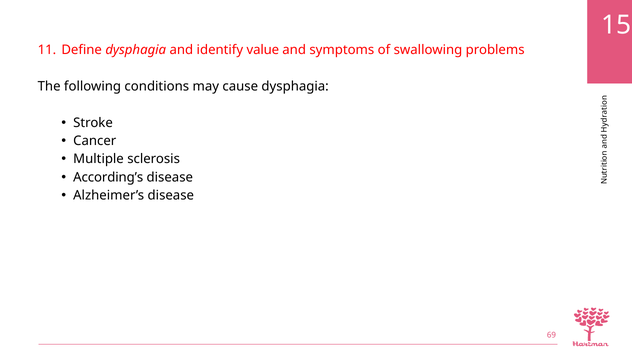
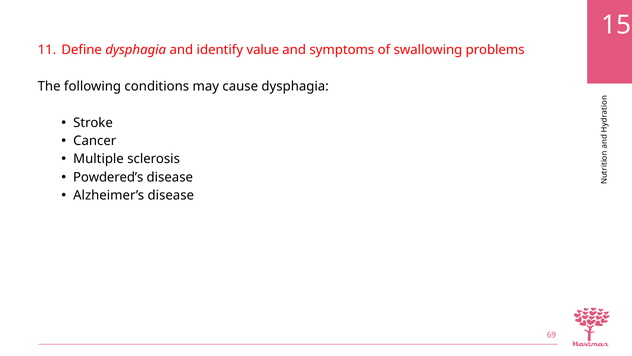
According’s: According’s -> Powdered’s
